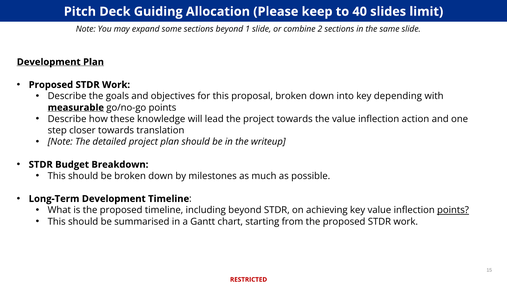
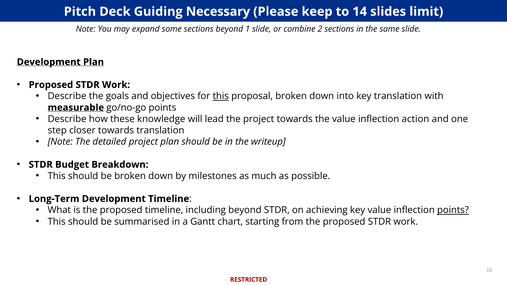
Allocation: Allocation -> Necessary
40: 40 -> 14
this at (221, 96) underline: none -> present
key depending: depending -> translation
